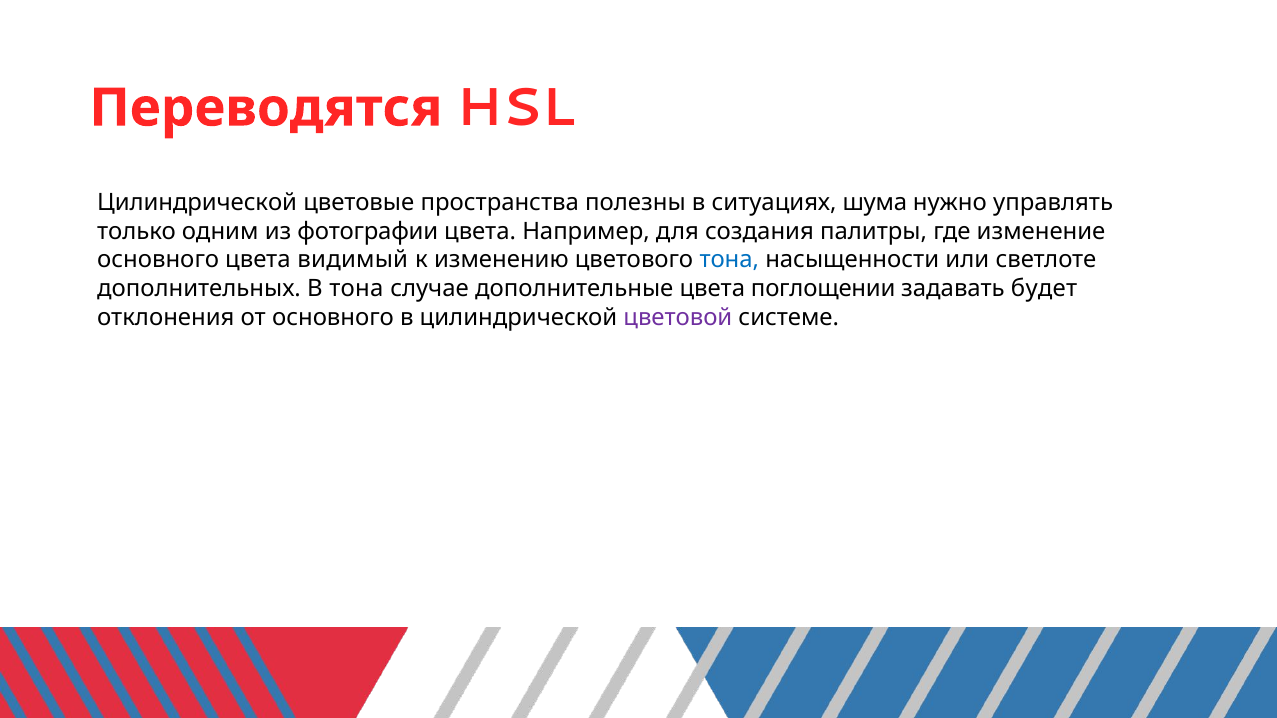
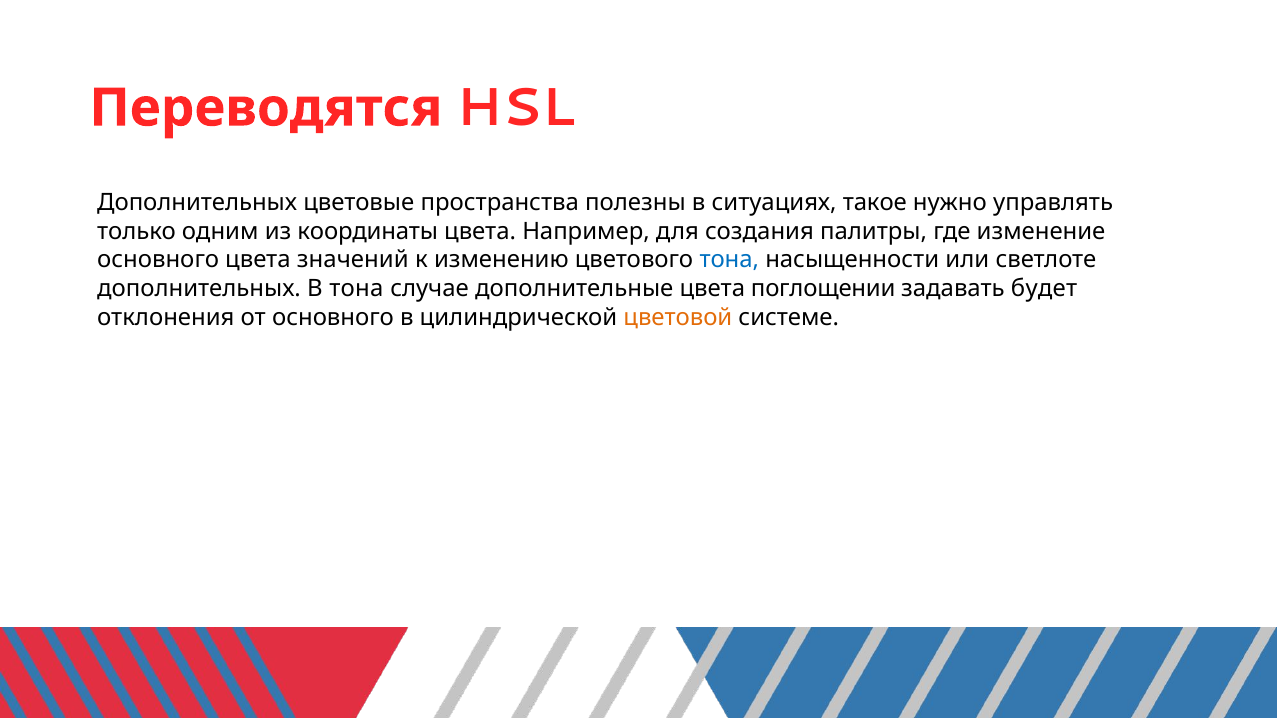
Цилиндрической at (197, 203): Цилиндрической -> Дополнительных
шума: шума -> такое
фотографии: фотографии -> координаты
видимый: видимый -> значений
цветовой colour: purple -> orange
